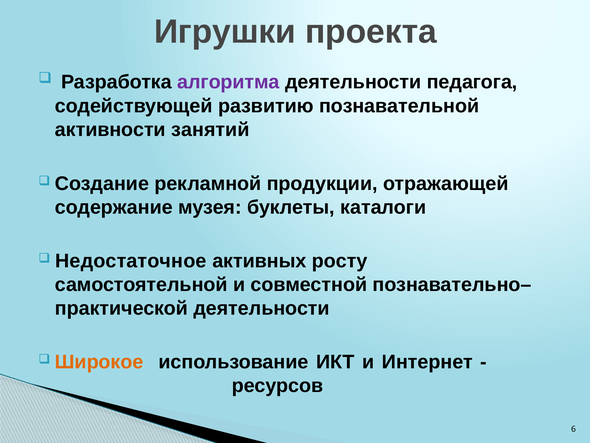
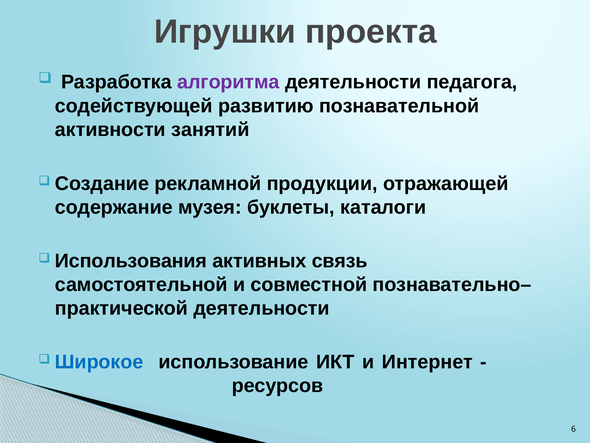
Недостаточное: Недостаточное -> Использования
росту: росту -> связь
Широкое colour: orange -> blue
